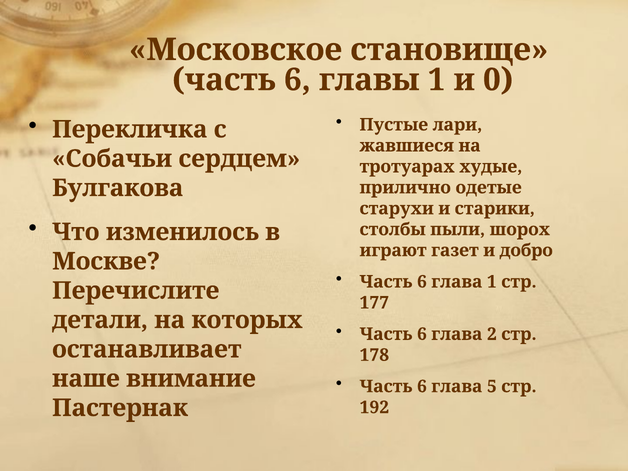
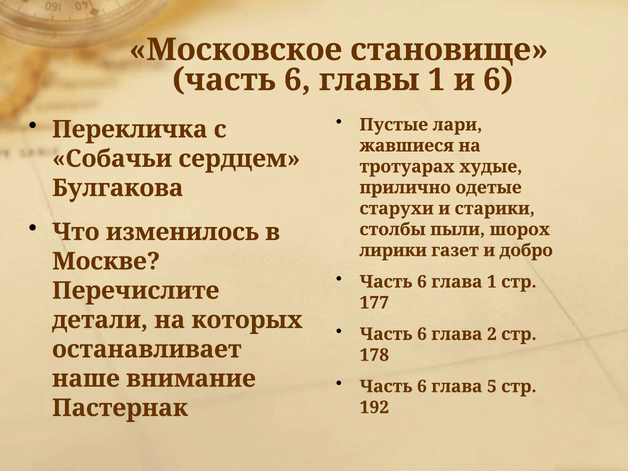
и 0: 0 -> 6
играют: играют -> лирики
